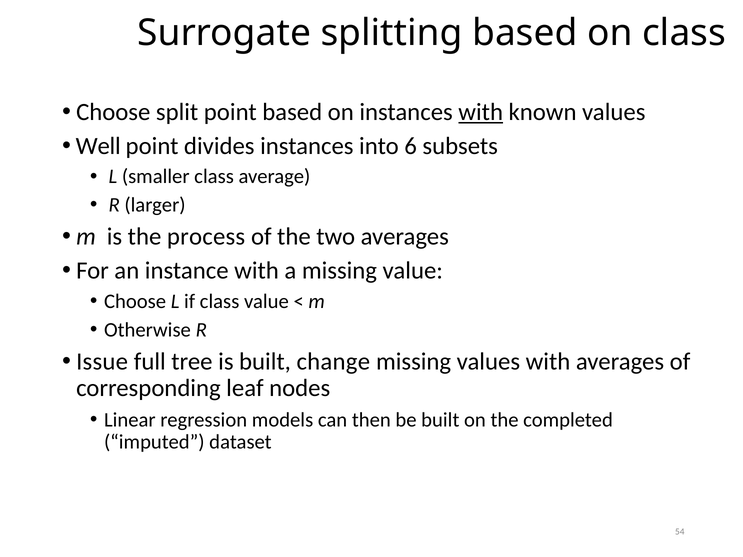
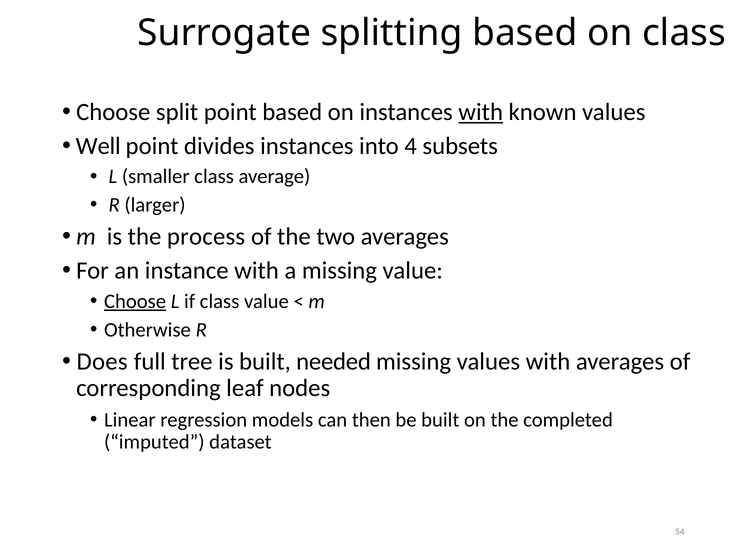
6: 6 -> 4
Choose at (135, 301) underline: none -> present
Issue: Issue -> Does
change: change -> needed
